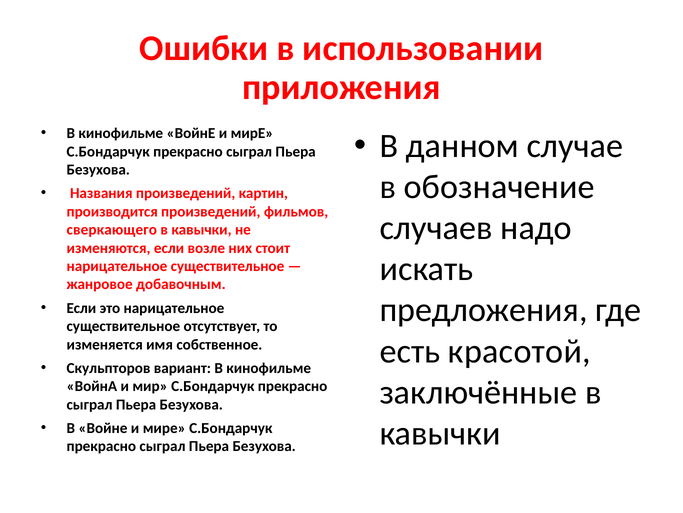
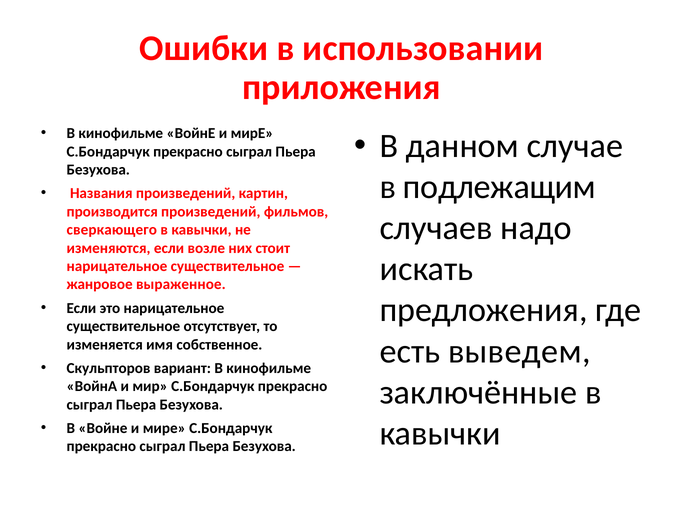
обозначение: обозначение -> подлежащим
добавочным: добавочным -> выраженное
красотой: красотой -> выведем
